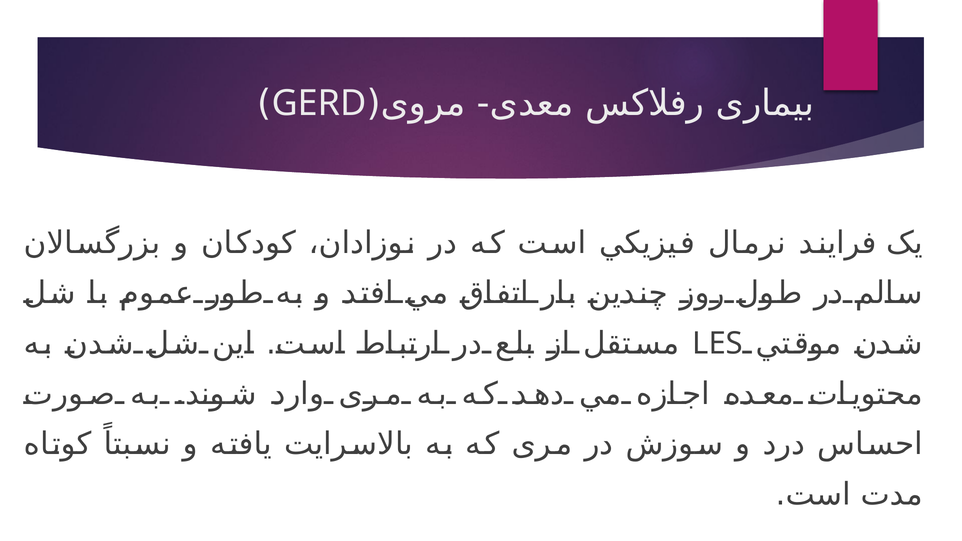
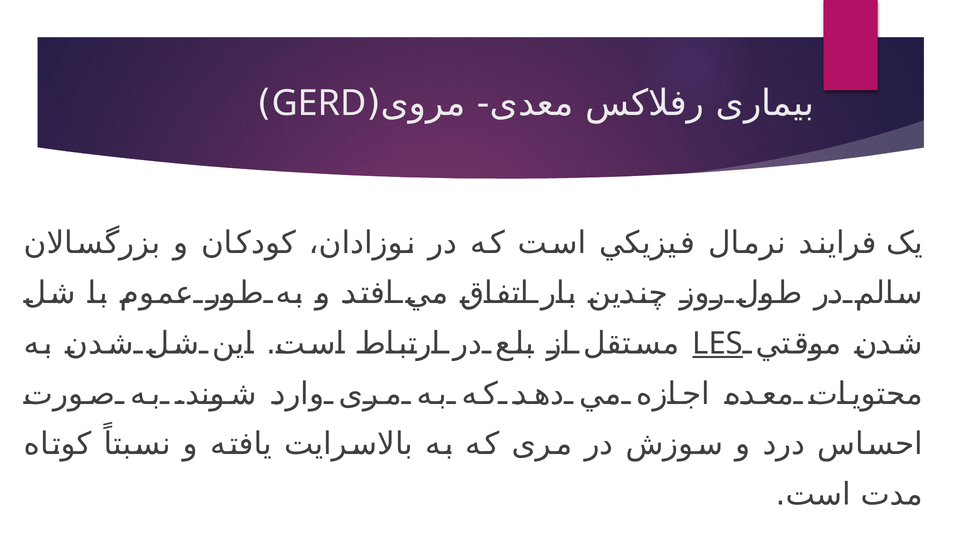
LES underline: none -> present
